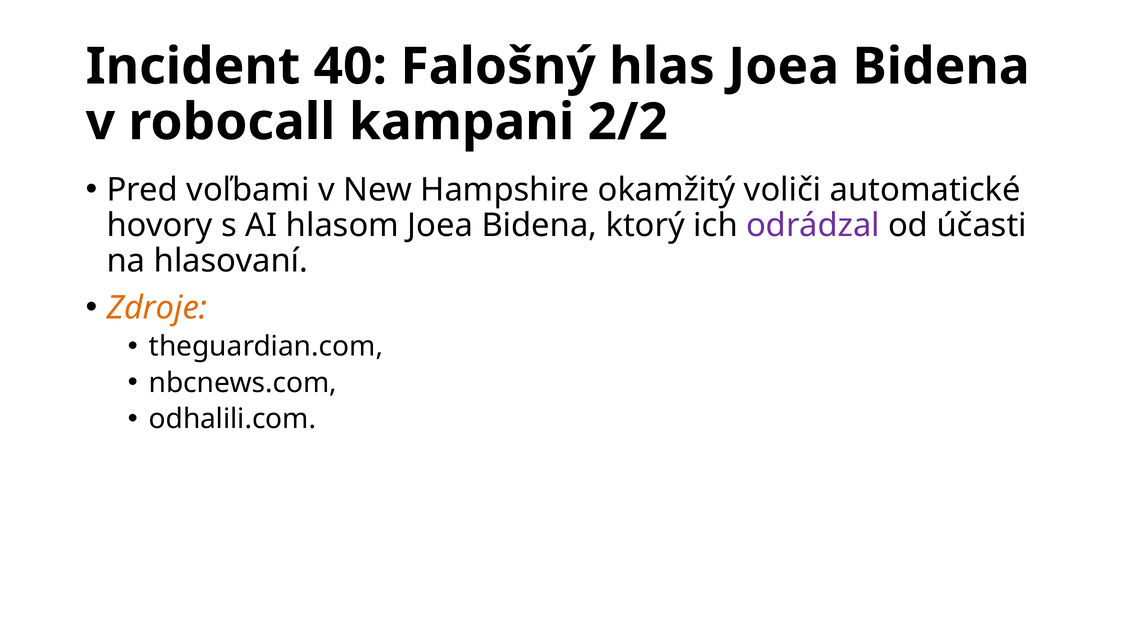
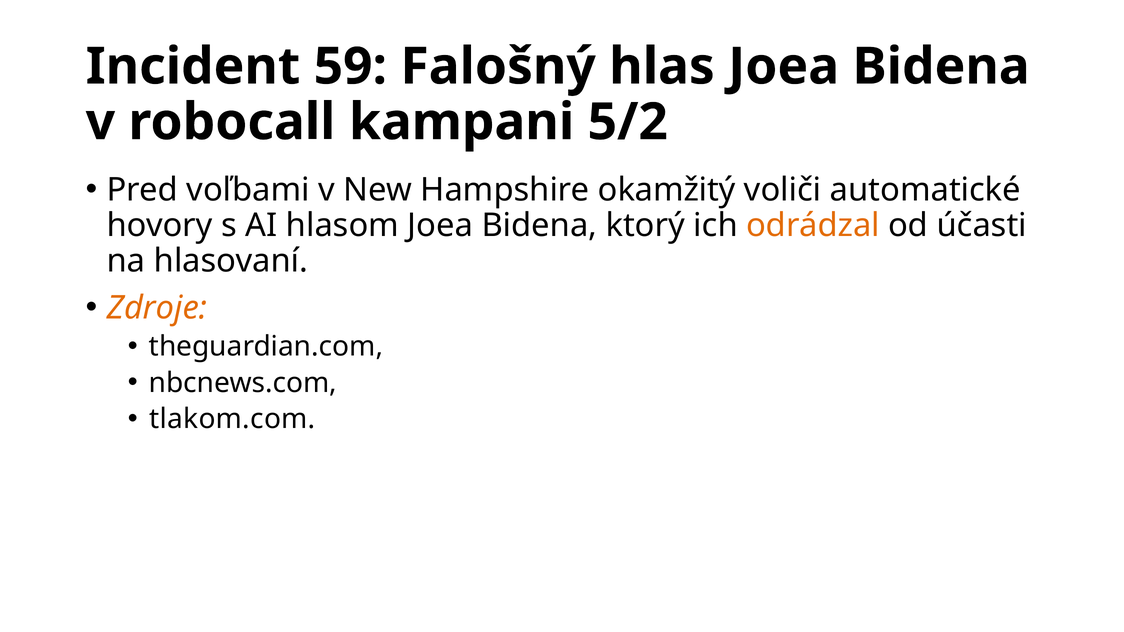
40: 40 -> 59
2/2: 2/2 -> 5/2
odrádzal colour: purple -> orange
odhalili.com: odhalili.com -> tlakom.com
